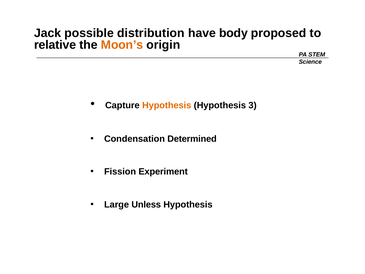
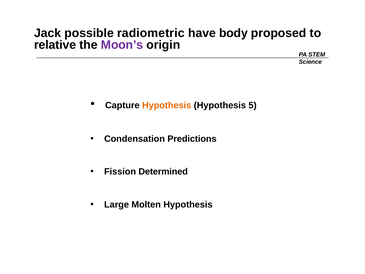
distribution: distribution -> radiometric
Moon’s colour: orange -> purple
3: 3 -> 5
Determined: Determined -> Predictions
Experiment: Experiment -> Determined
Unless: Unless -> Molten
